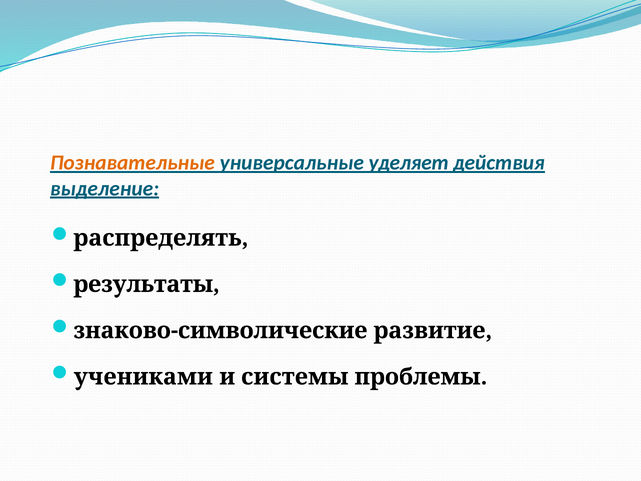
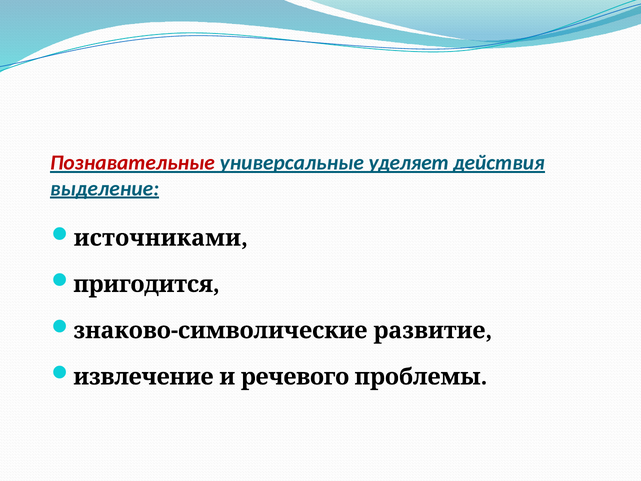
Познавательные colour: orange -> red
распределять: распределять -> источниками
результаты: результаты -> пригодится
учениками: учениками -> извлечение
системы: системы -> речевого
